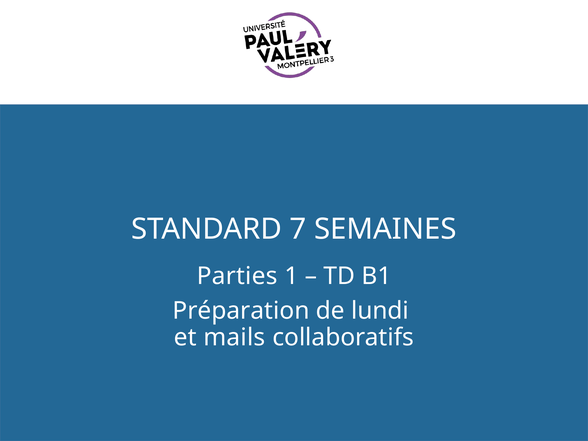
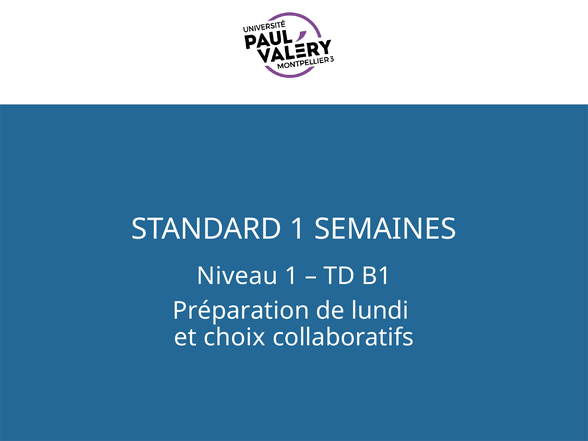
STANDARD 7: 7 -> 1
Parties: Parties -> Niveau
mails: mails -> choix
